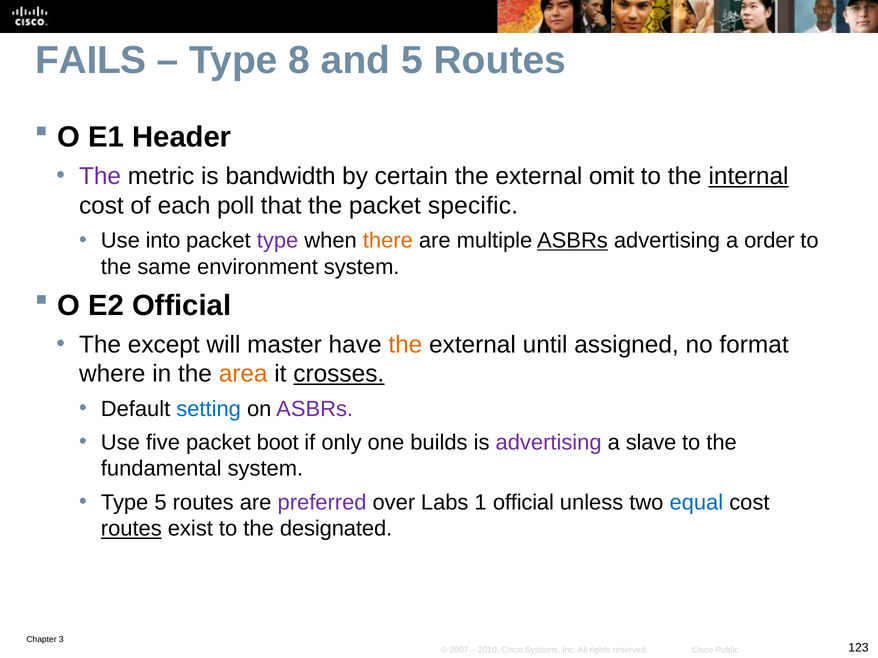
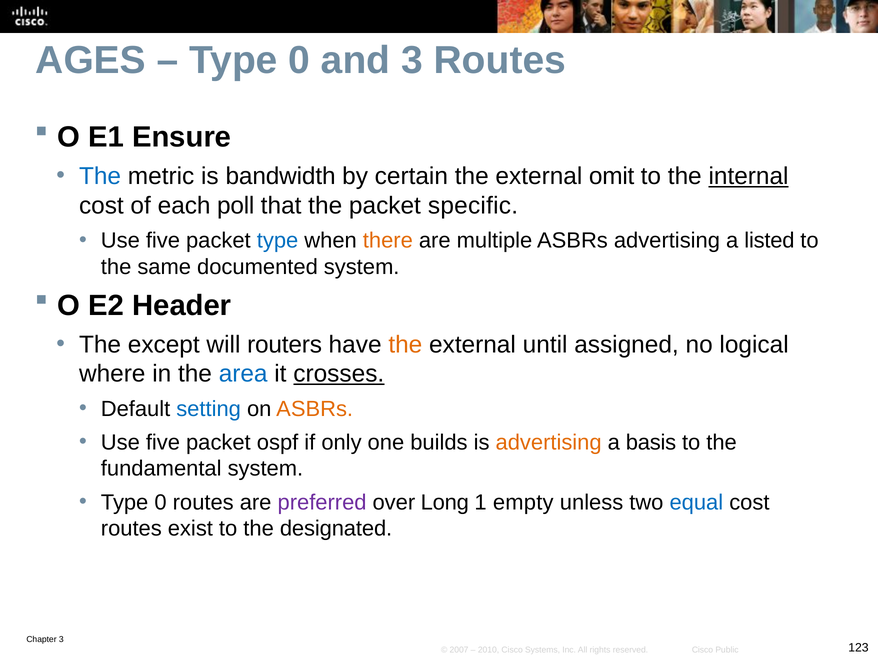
FAILS: FAILS -> AGES
8 at (299, 60): 8 -> 0
and 5: 5 -> 3
Header: Header -> Ensure
The at (100, 176) colour: purple -> blue
into at (163, 241): into -> five
type at (278, 241) colour: purple -> blue
ASBRs at (572, 241) underline: present -> none
order: order -> listed
environment: environment -> documented
E2 Official: Official -> Header
master: master -> routers
format: format -> logical
area colour: orange -> blue
ASBRs at (315, 409) colour: purple -> orange
boot: boot -> ospf
advertising at (549, 443) colour: purple -> orange
slave: slave -> basis
5 at (160, 503): 5 -> 0
Labs: Labs -> Long
1 official: official -> empty
routes at (131, 529) underline: present -> none
